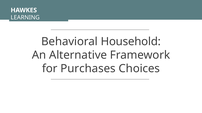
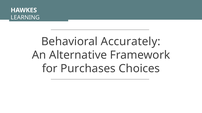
Household: Household -> Accurately
